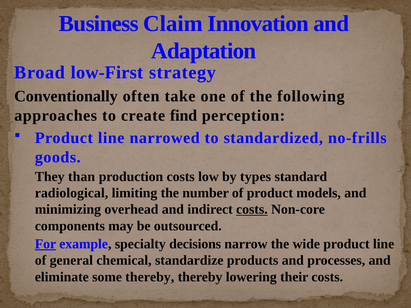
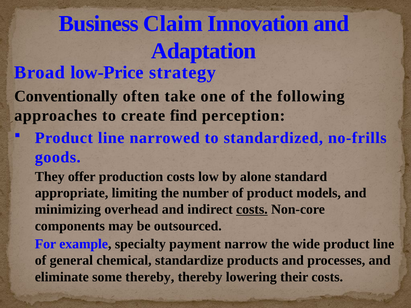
low-First: low-First -> low-Price
than: than -> offer
types: types -> alone
radiological: radiological -> appropriate
For underline: present -> none
decisions: decisions -> payment
